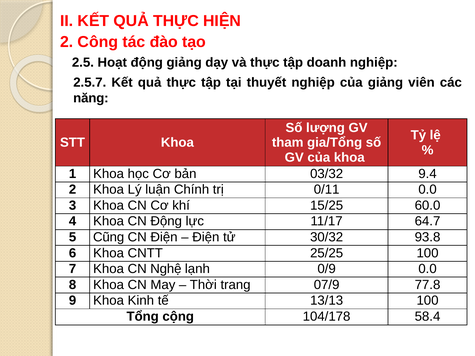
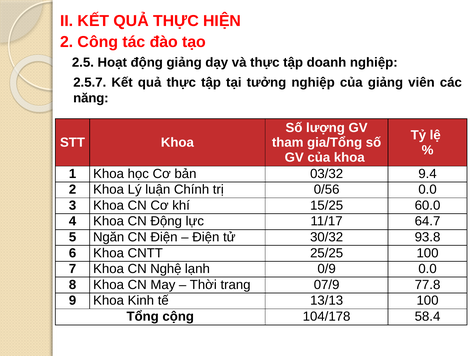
thuyết: thuyết -> tưởng
0/11: 0/11 -> 0/56
Cũng: Cũng -> Ngăn
